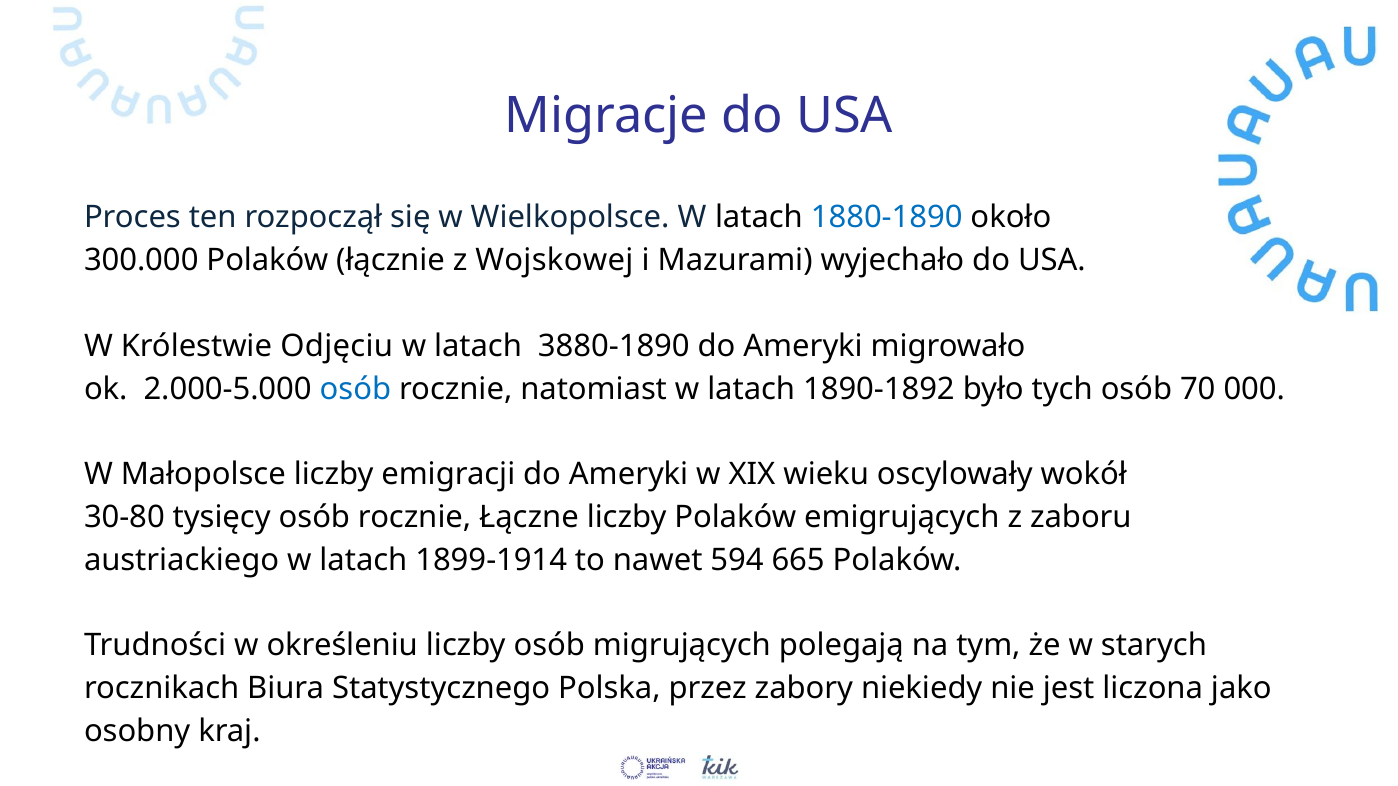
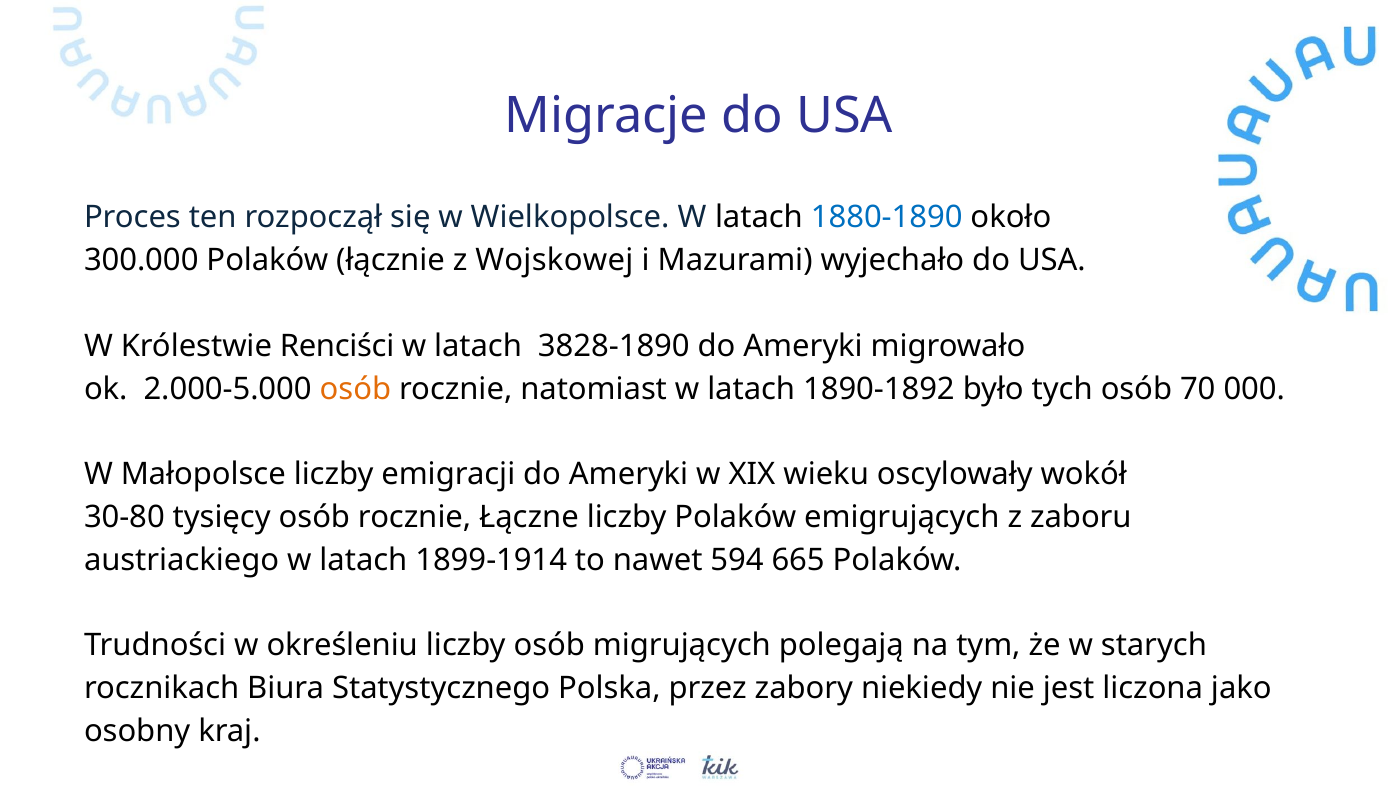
Odjęciu: Odjęciu -> Renciści
3880-1890: 3880-1890 -> 3828-1890
osób at (355, 389) colour: blue -> orange
